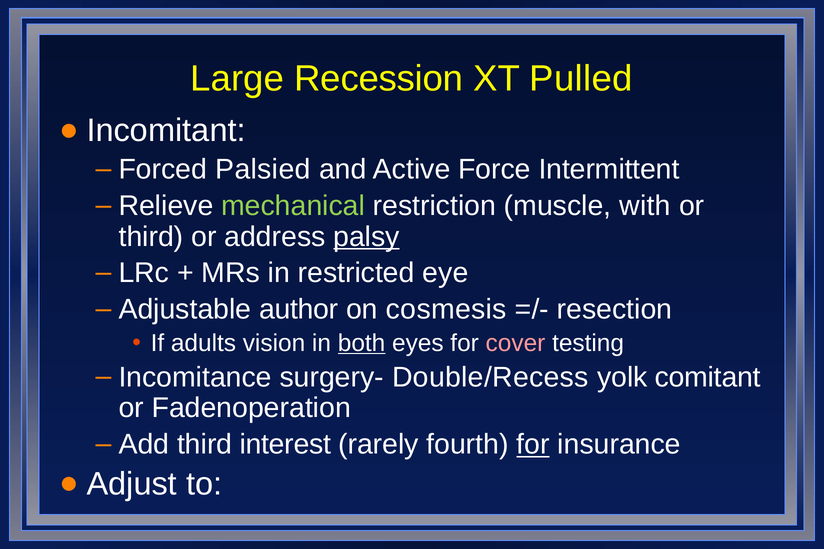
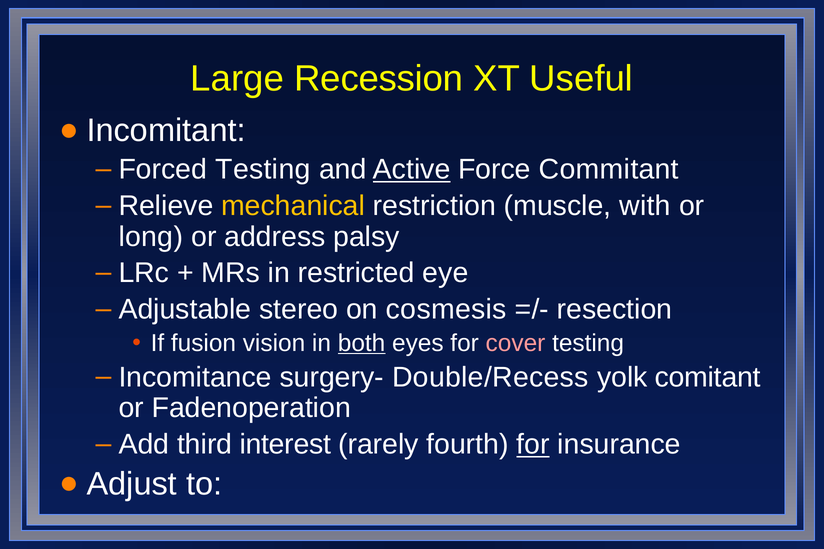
Pulled: Pulled -> Useful
Forced Palsied: Palsied -> Testing
Active underline: none -> present
Intermittent: Intermittent -> Commitant
mechanical colour: light green -> yellow
third at (151, 237): third -> long
palsy underline: present -> none
author: author -> stereo
adults: adults -> fusion
